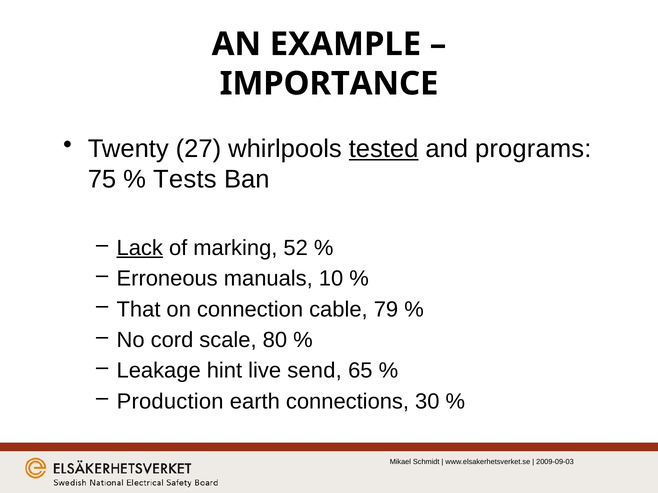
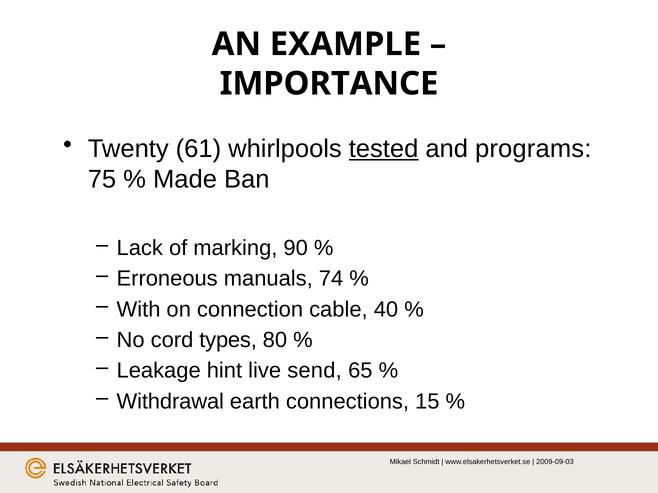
27: 27 -> 61
Tests: Tests -> Made
Lack underline: present -> none
52: 52 -> 90
10: 10 -> 74
That: That -> With
79: 79 -> 40
scale: scale -> types
Production: Production -> Withdrawal
30: 30 -> 15
